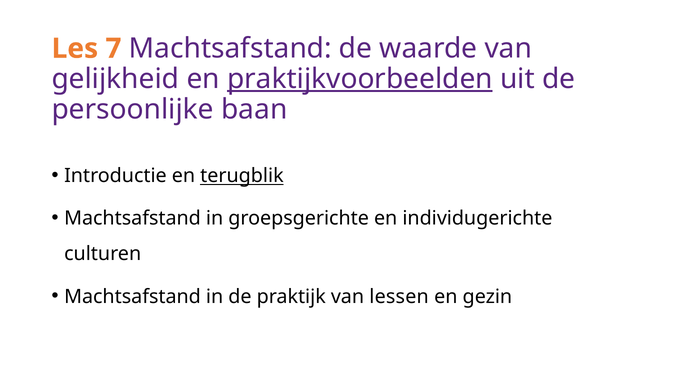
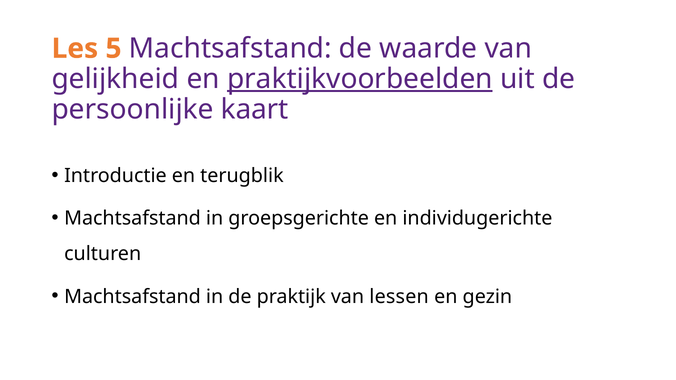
7: 7 -> 5
baan: baan -> kaart
terugblik underline: present -> none
